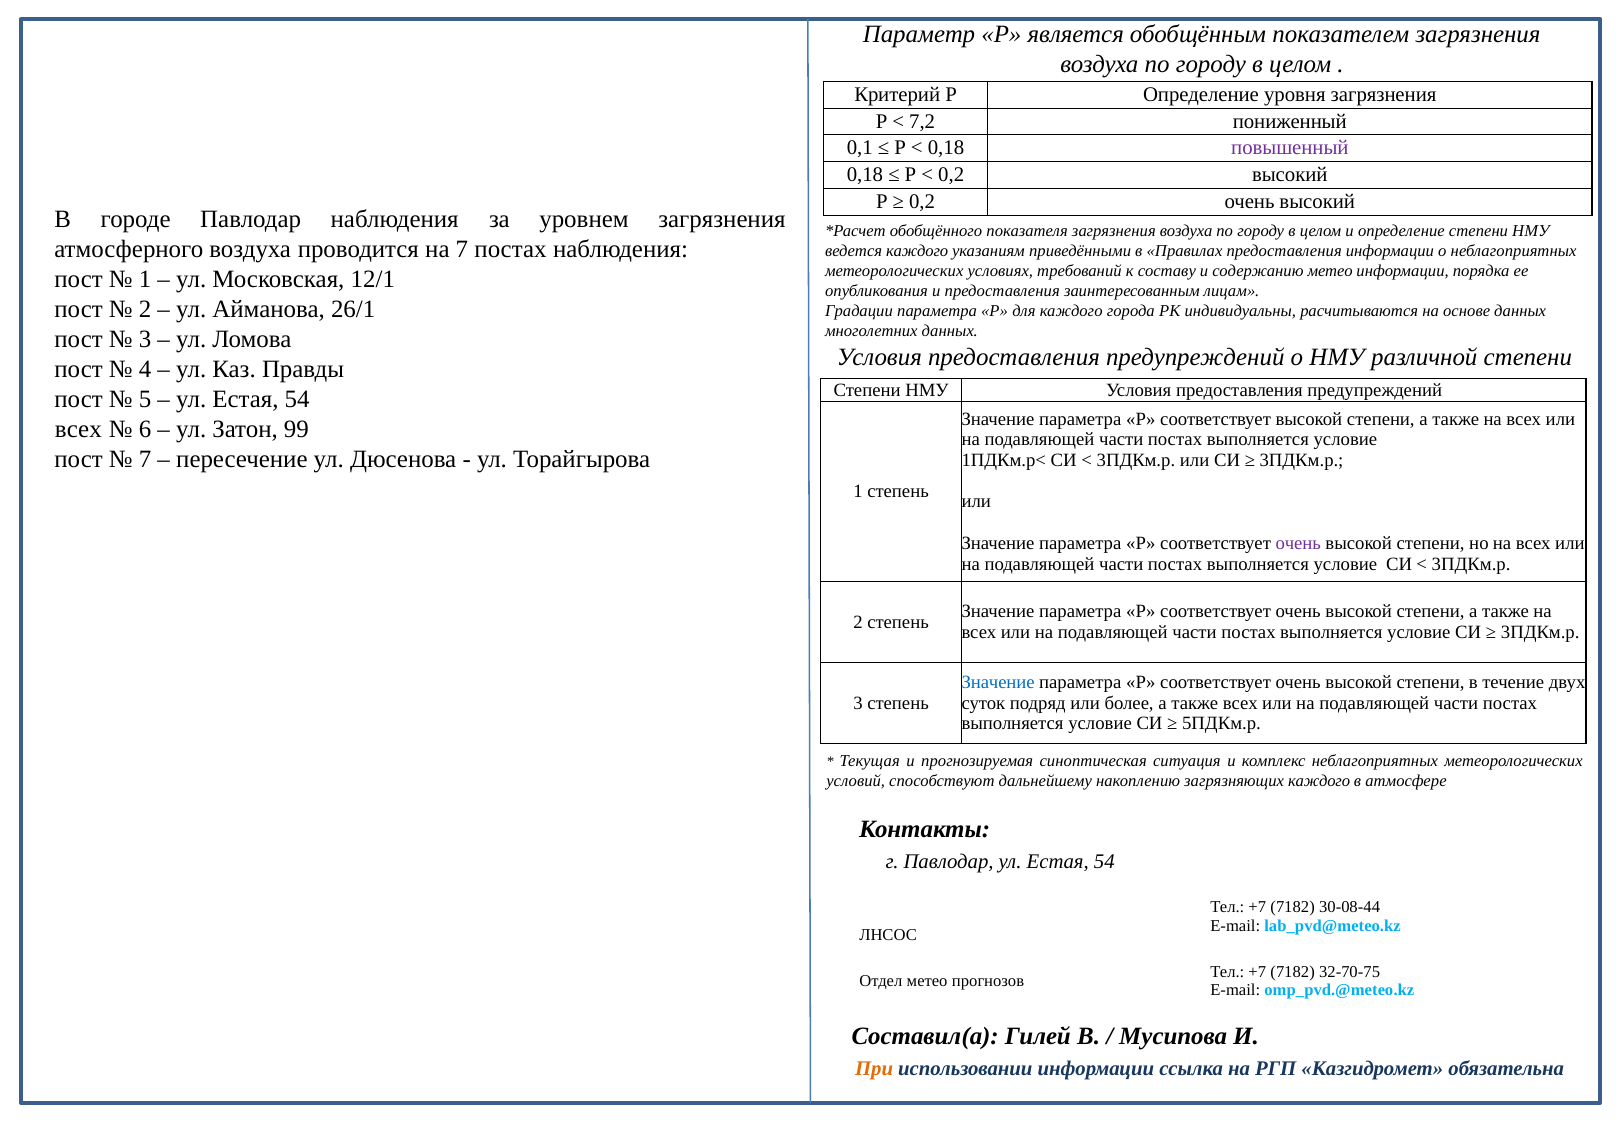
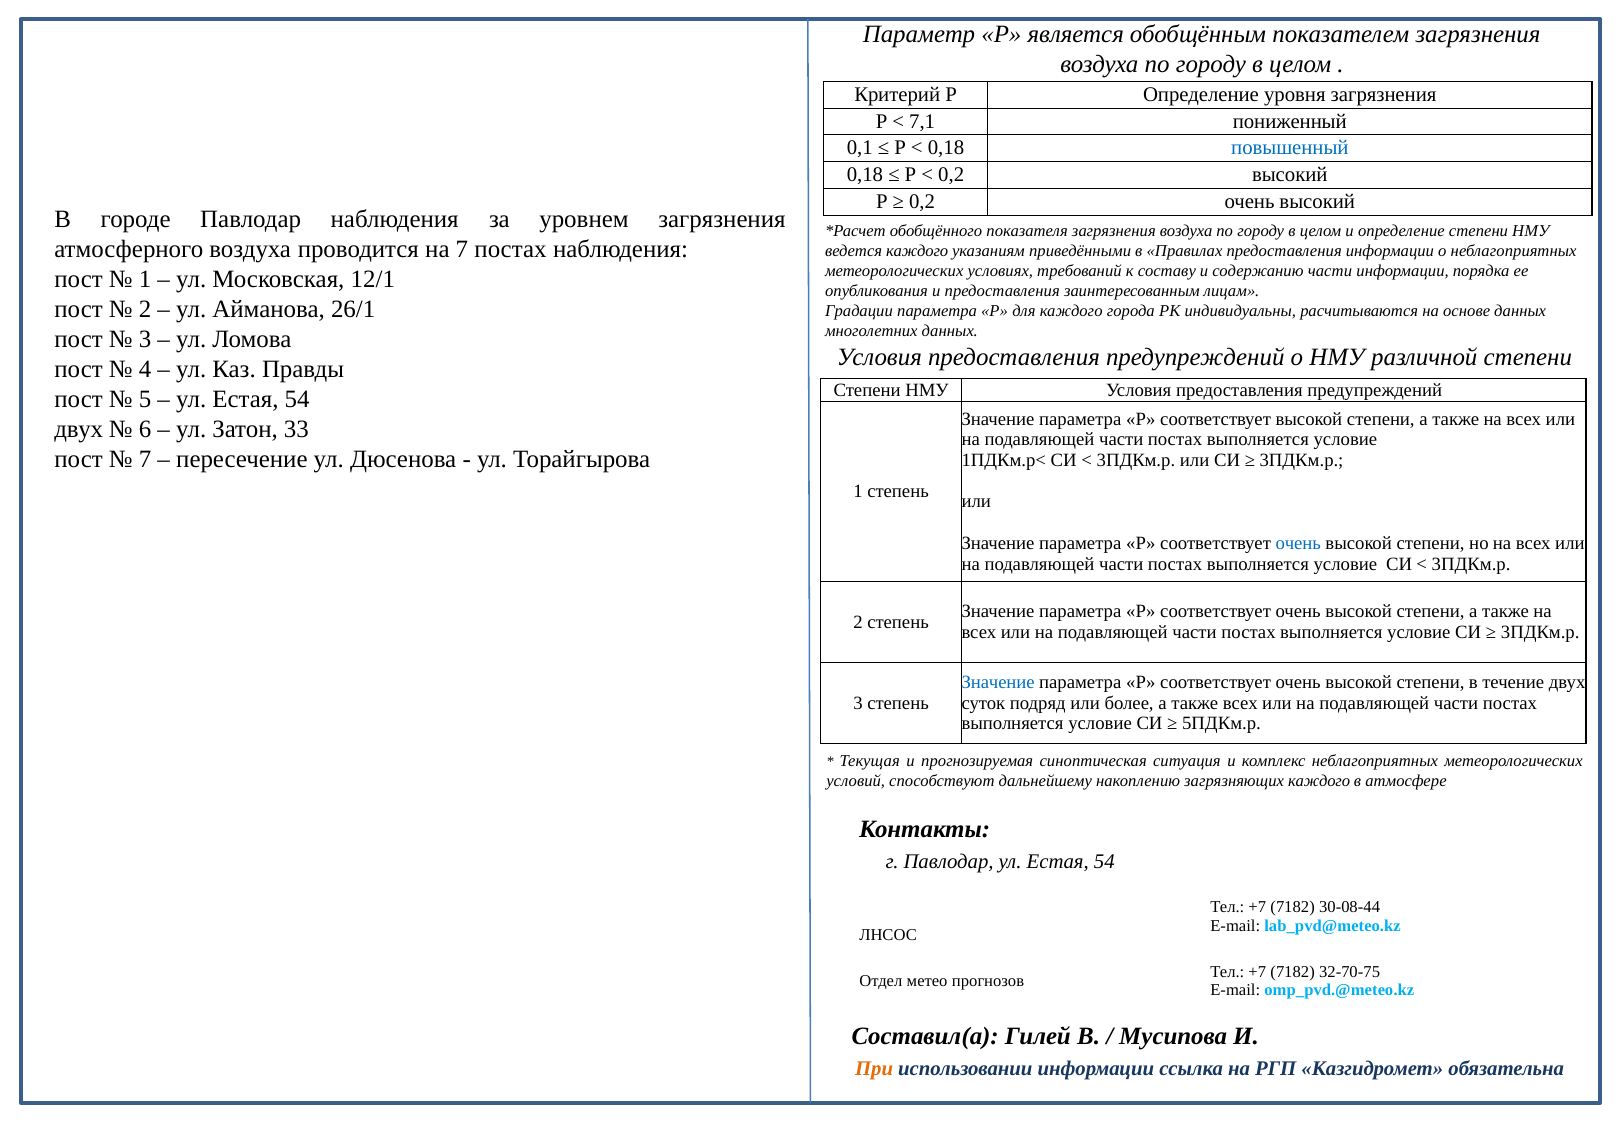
7,2: 7,2 -> 7,1
повышенный colour: purple -> blue
содержанию метео: метео -> части
всех at (78, 429): всех -> двух
99: 99 -> 33
очень at (1298, 543) colour: purple -> blue
